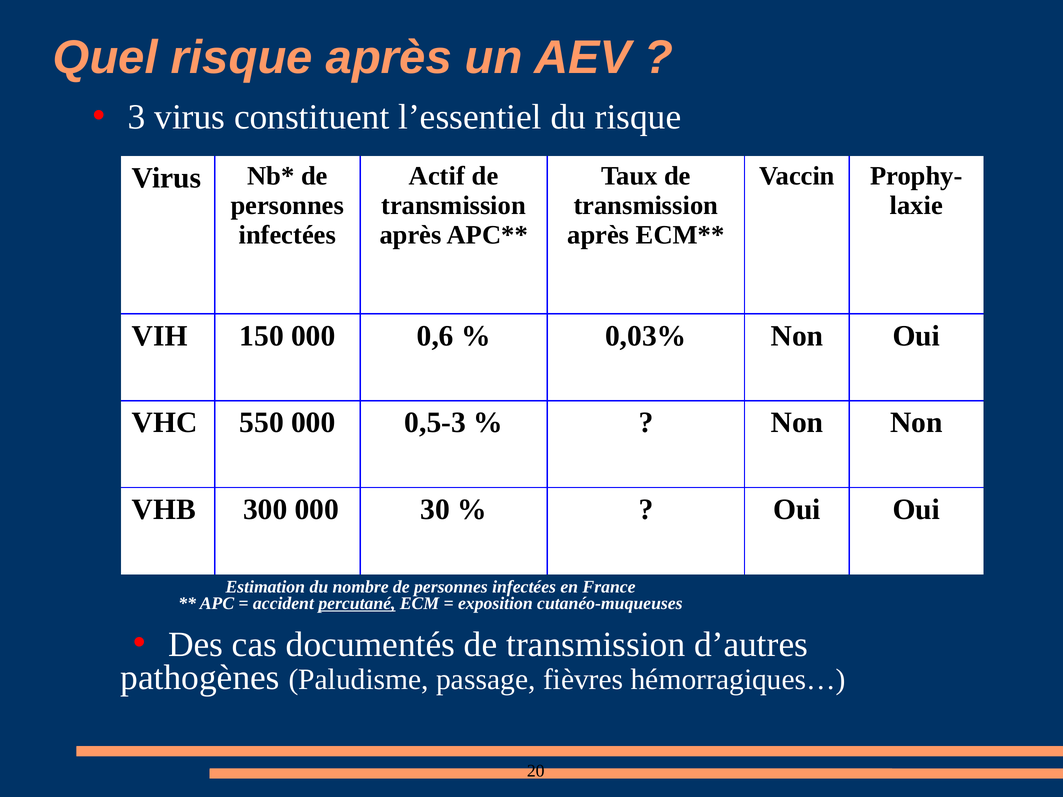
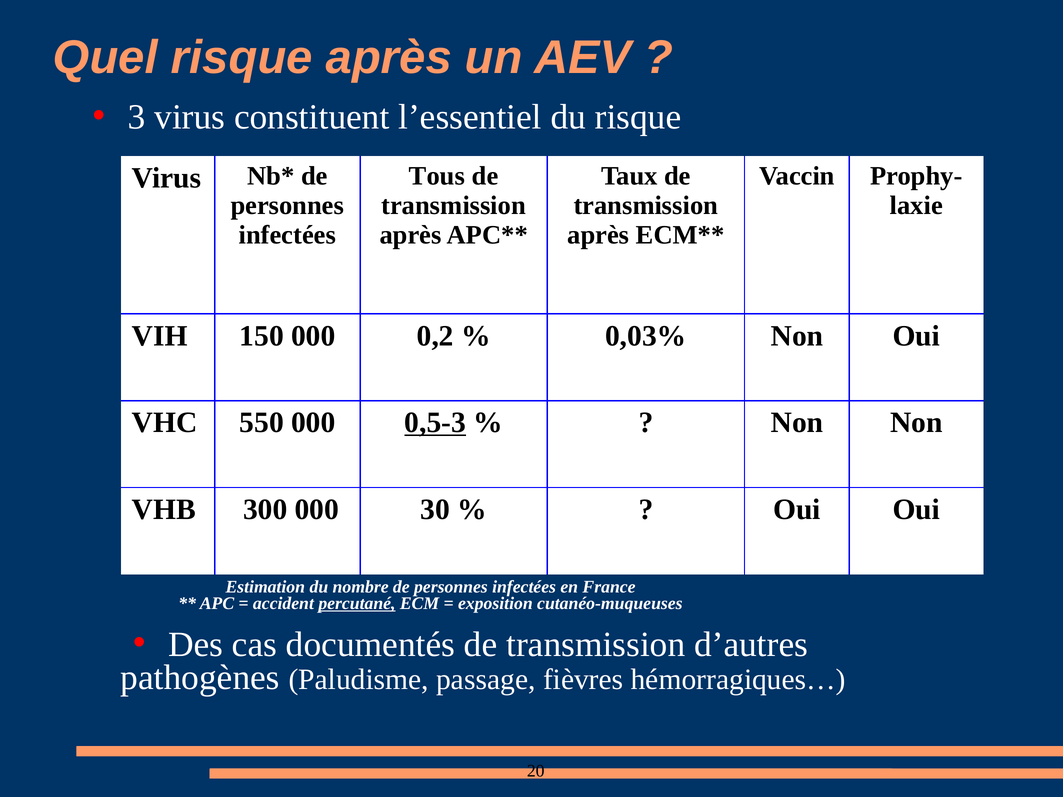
Actif: Actif -> Tous
0,6: 0,6 -> 0,2
0,5-3 underline: none -> present
